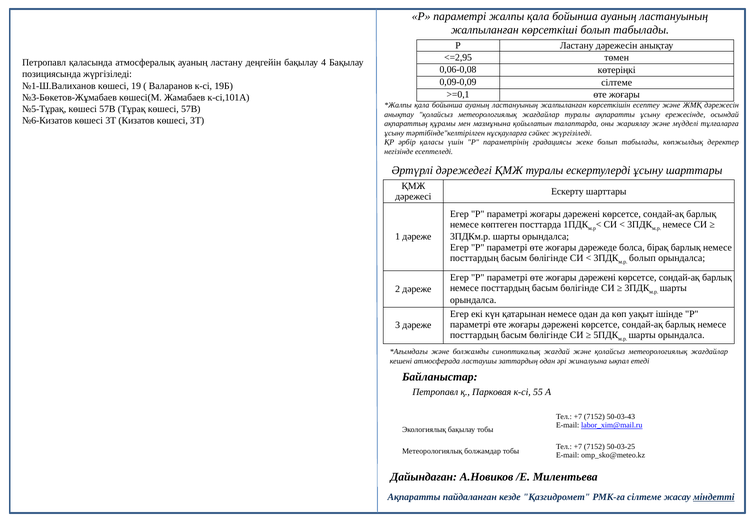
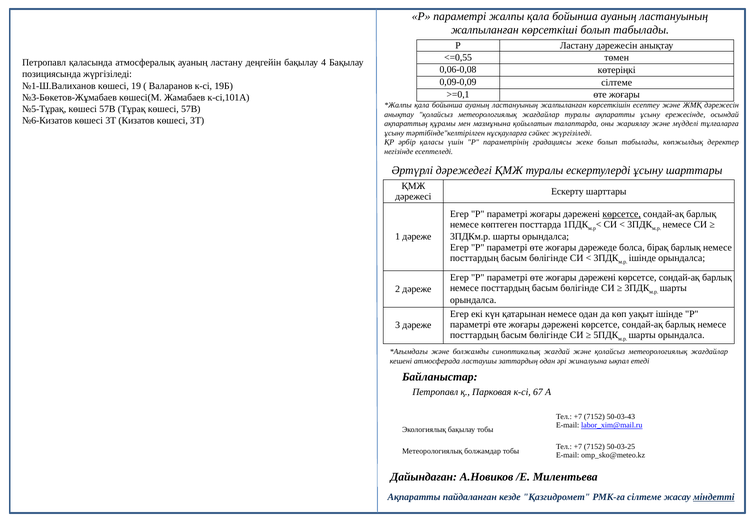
<=2,95: <=2,95 -> <=0,55
көрсетсе at (622, 214) underline: none -> present
болып at (642, 258): болып -> ішінде
55: 55 -> 67
